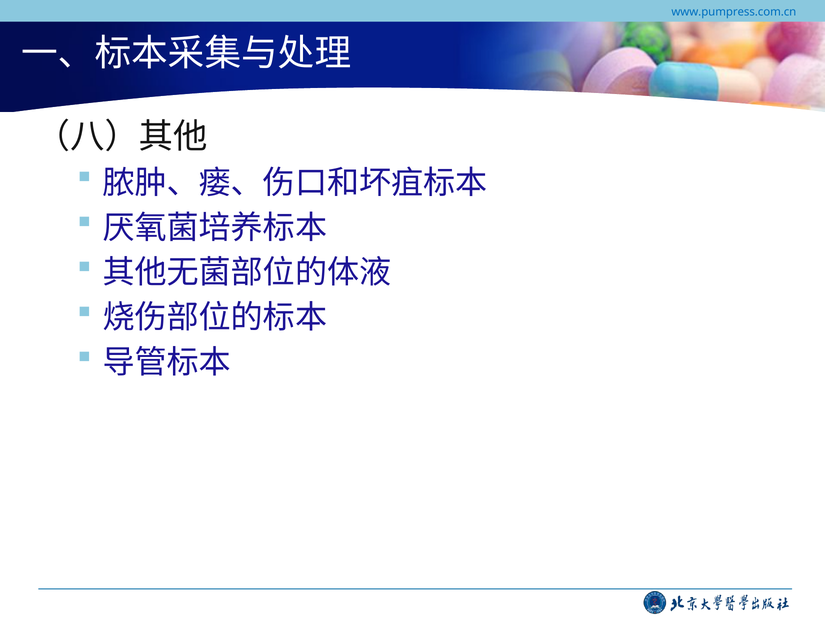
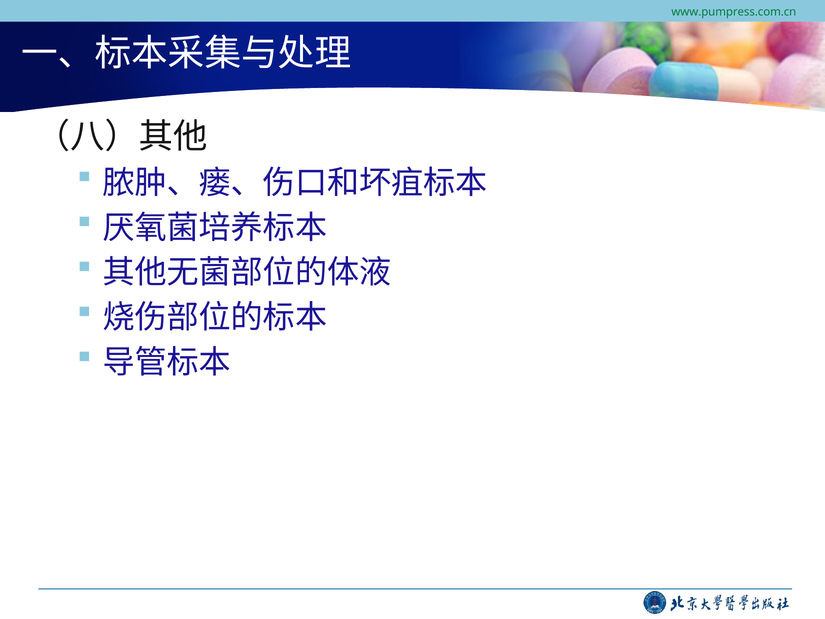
www.pumpress.com.cn colour: blue -> green
